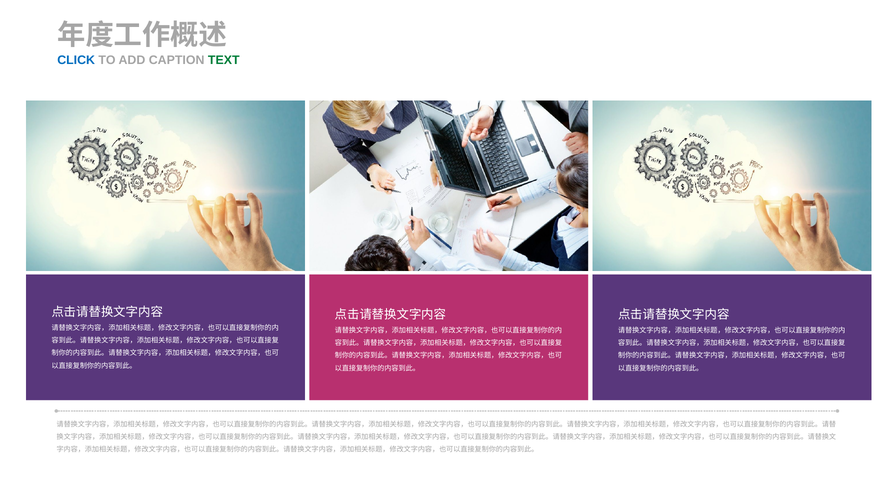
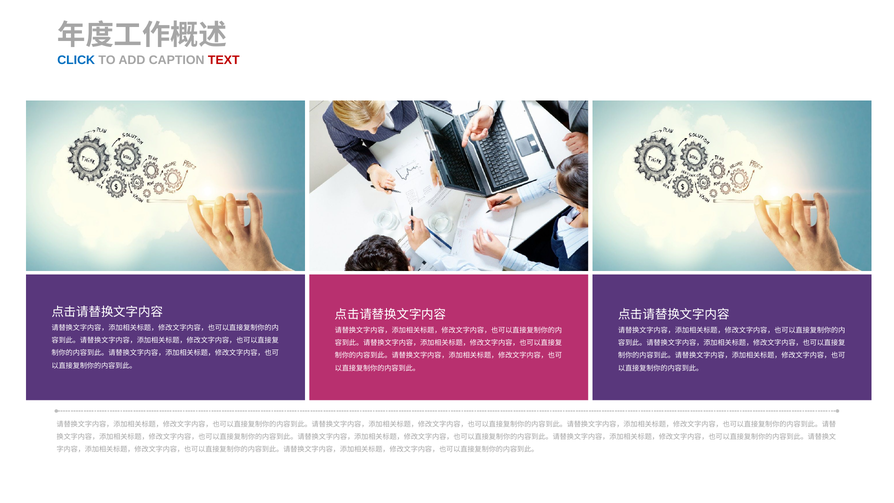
TEXT colour: green -> red
